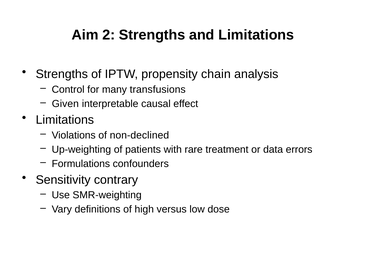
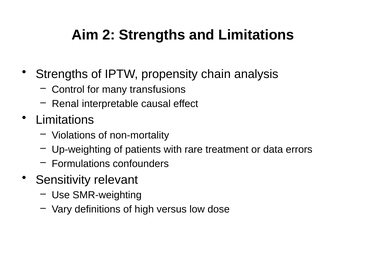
Given: Given -> Renal
non-declined: non-declined -> non-mortality
contrary: contrary -> relevant
